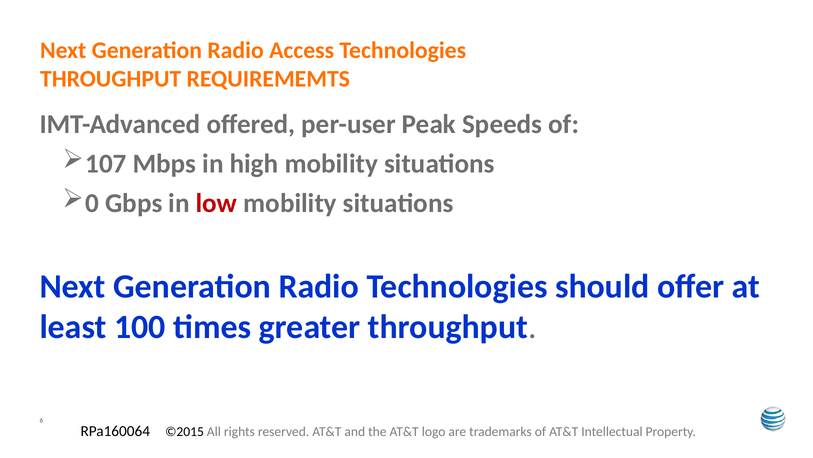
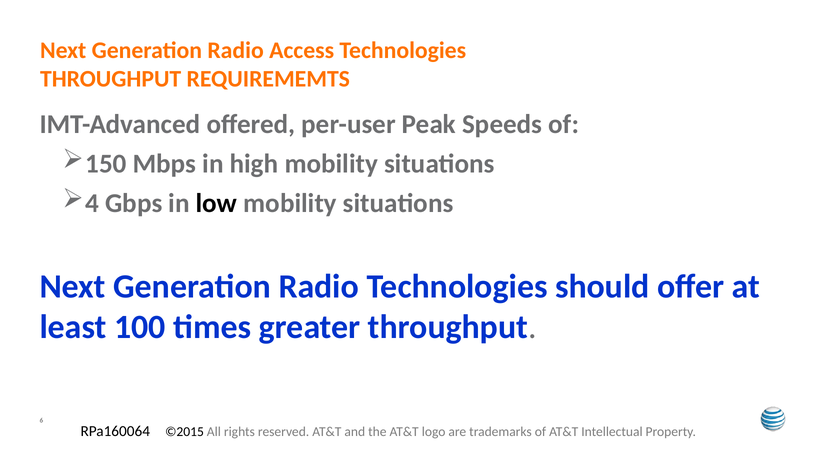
107: 107 -> 150
0: 0 -> 4
low colour: red -> black
